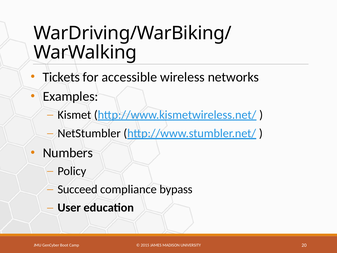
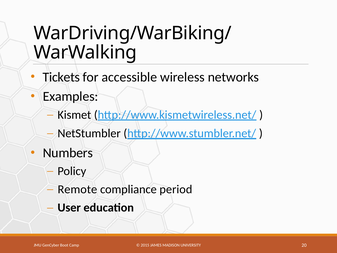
Succeed: Succeed -> Remote
bypass: bypass -> period
